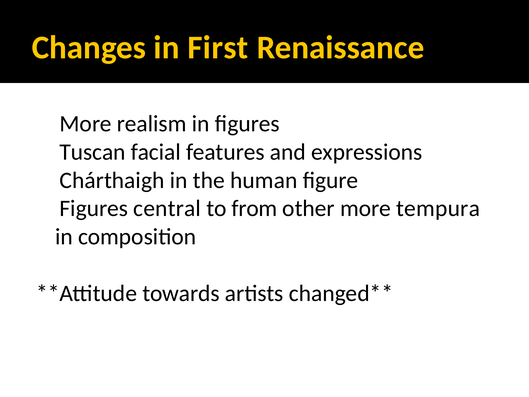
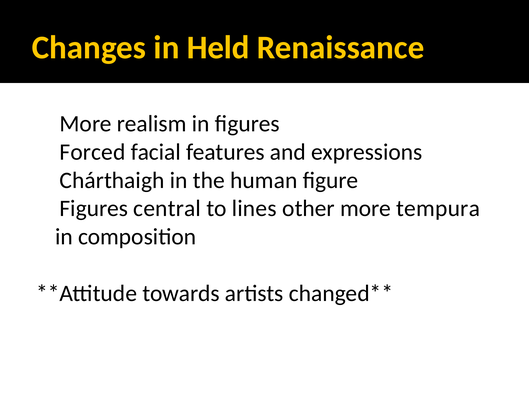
First: First -> Held
Tuscan: Tuscan -> Forced
from: from -> lines
